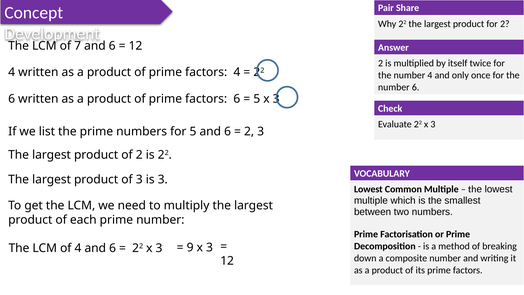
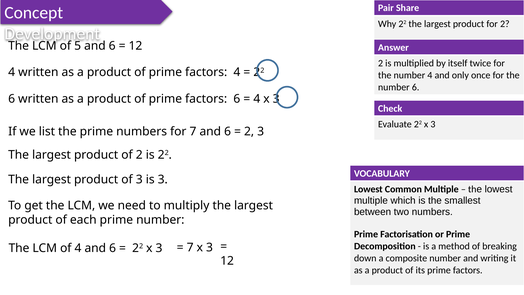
7: 7 -> 5
5 at (257, 99): 5 -> 4
for 5: 5 -> 7
9 at (190, 247): 9 -> 7
